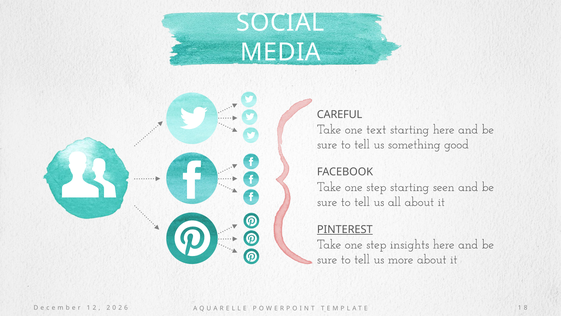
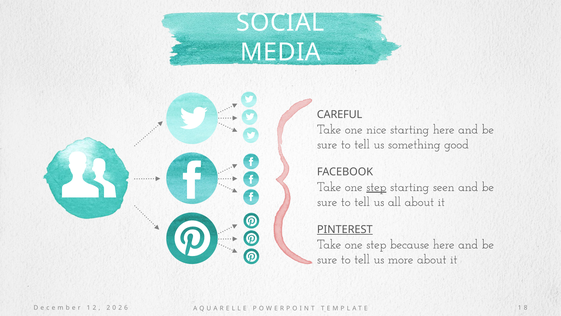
text: text -> nice
step at (376, 187) underline: none -> present
insights: insights -> because
